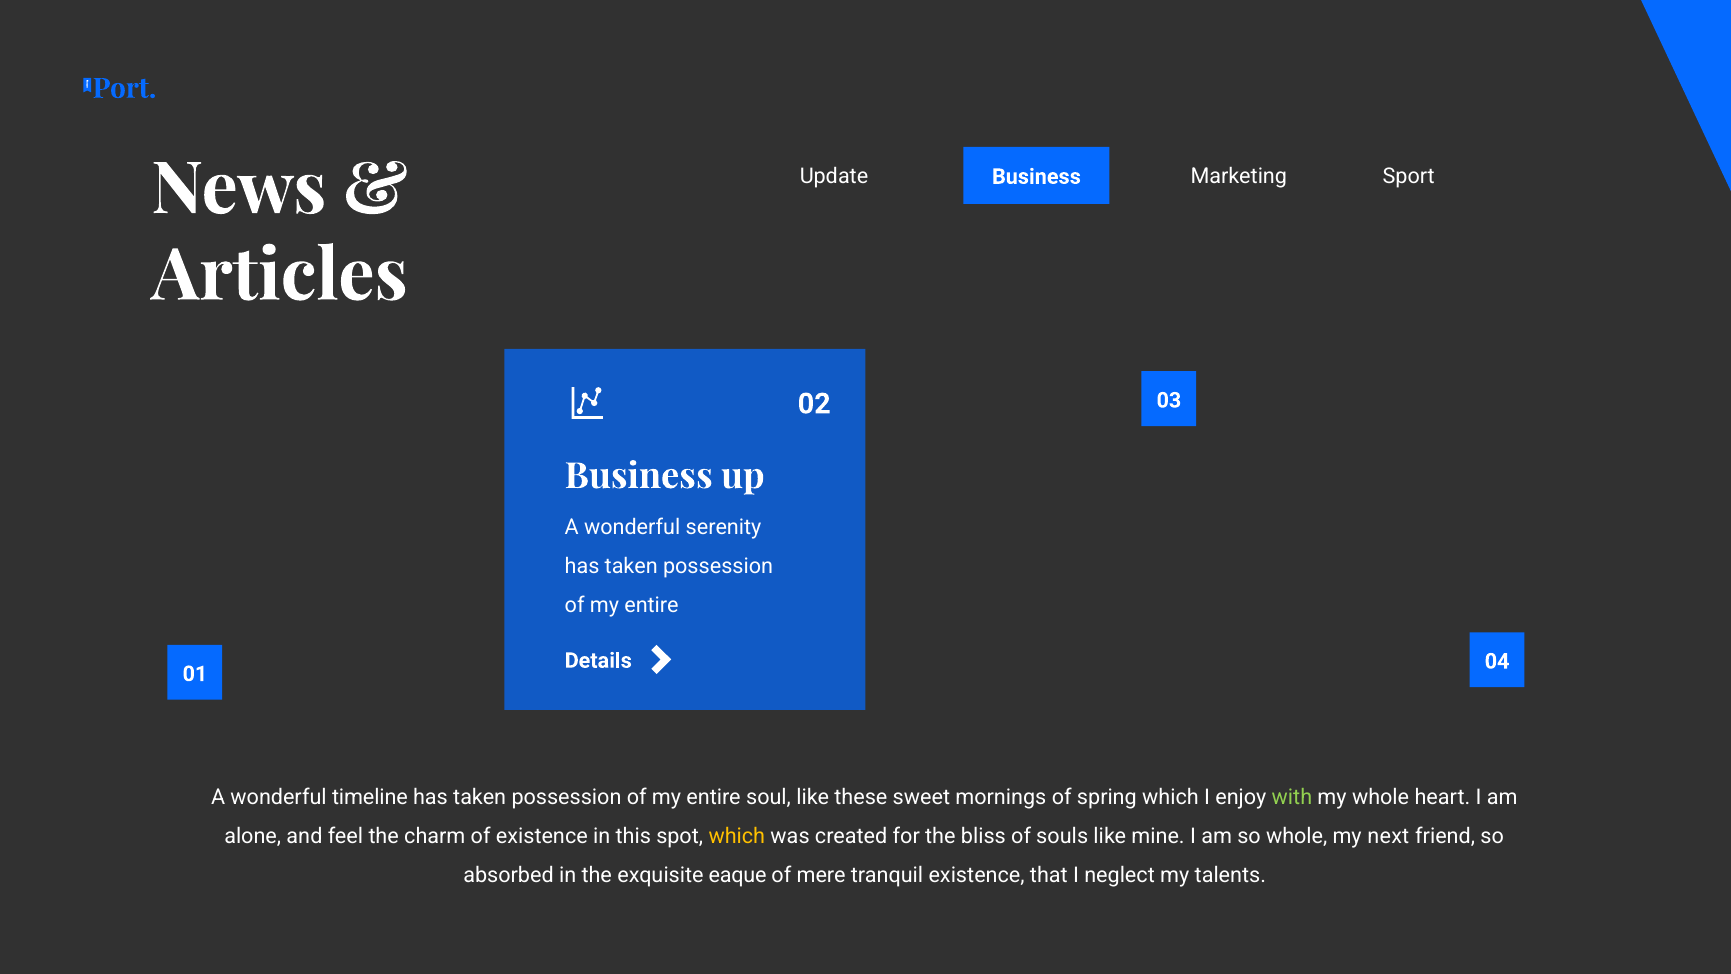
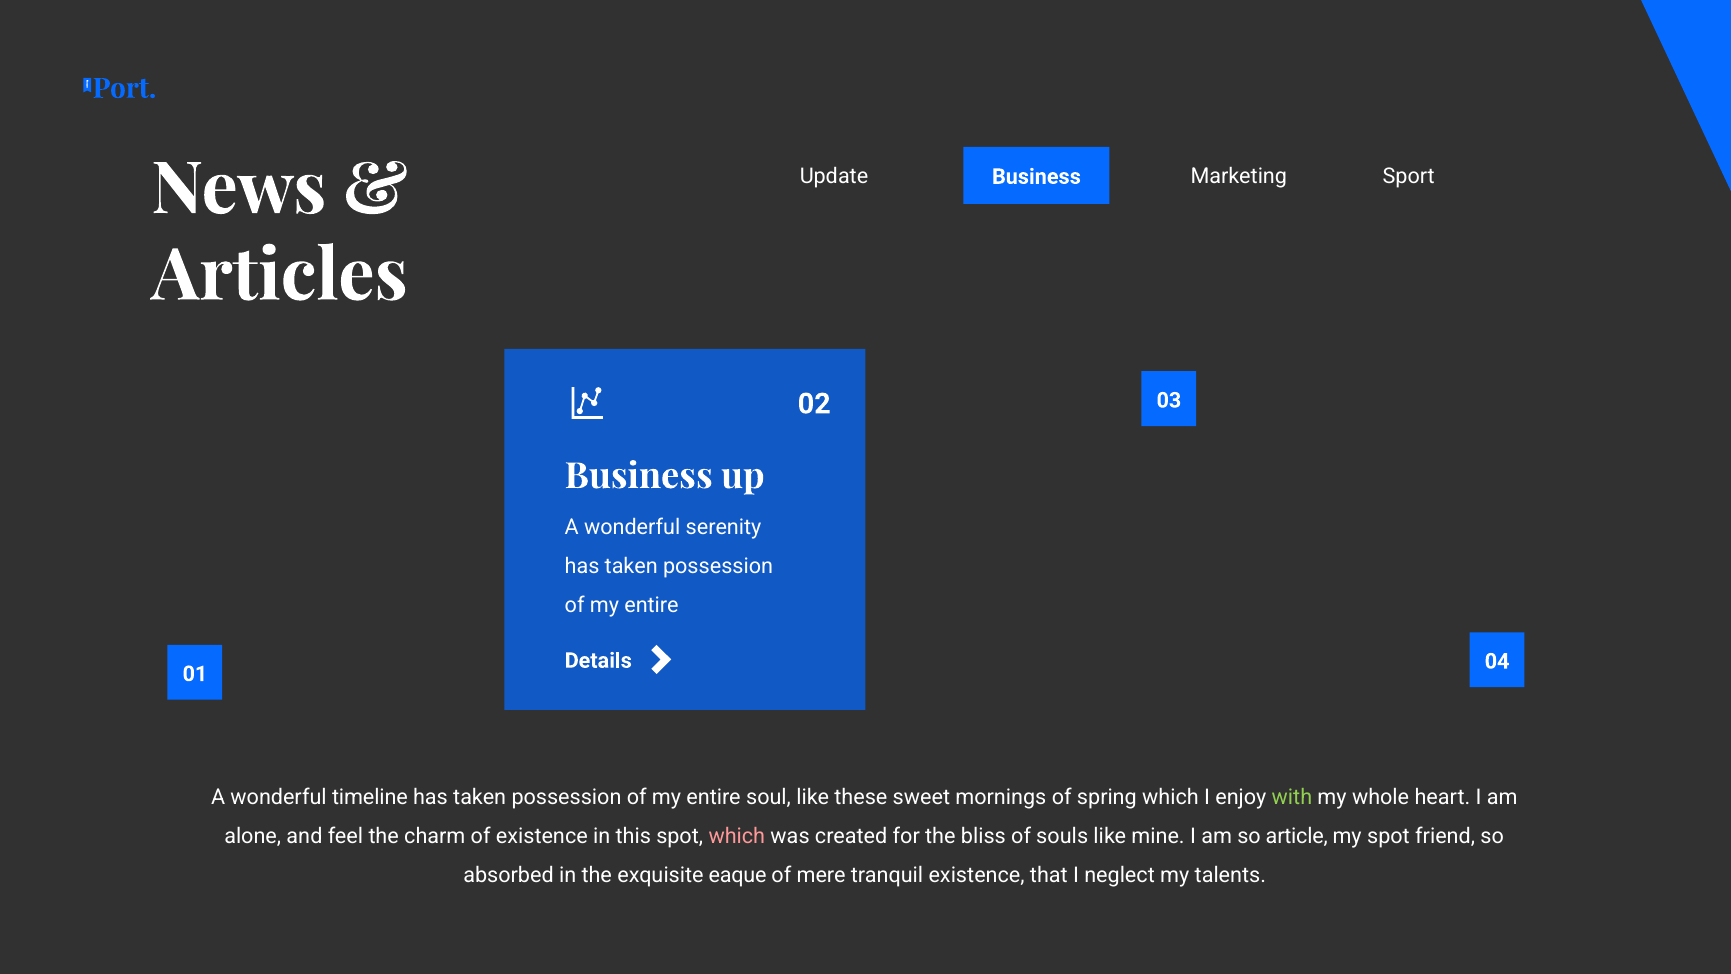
which at (737, 836) colour: yellow -> pink
so whole: whole -> article
my next: next -> spot
